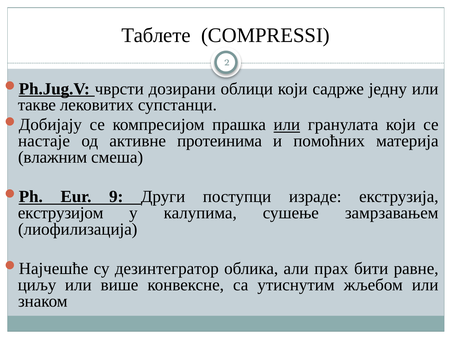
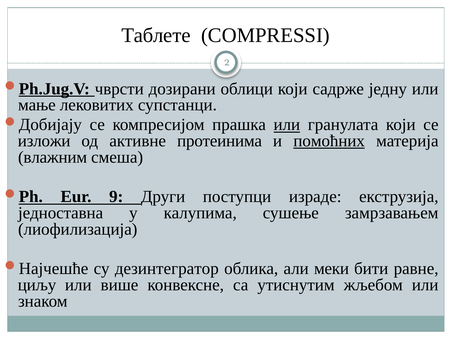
такве: такве -> мање
настаје: настаје -> изложи
помоћних underline: none -> present
екструзијом: екструзијом -> једноставна
прах: прах -> меки
